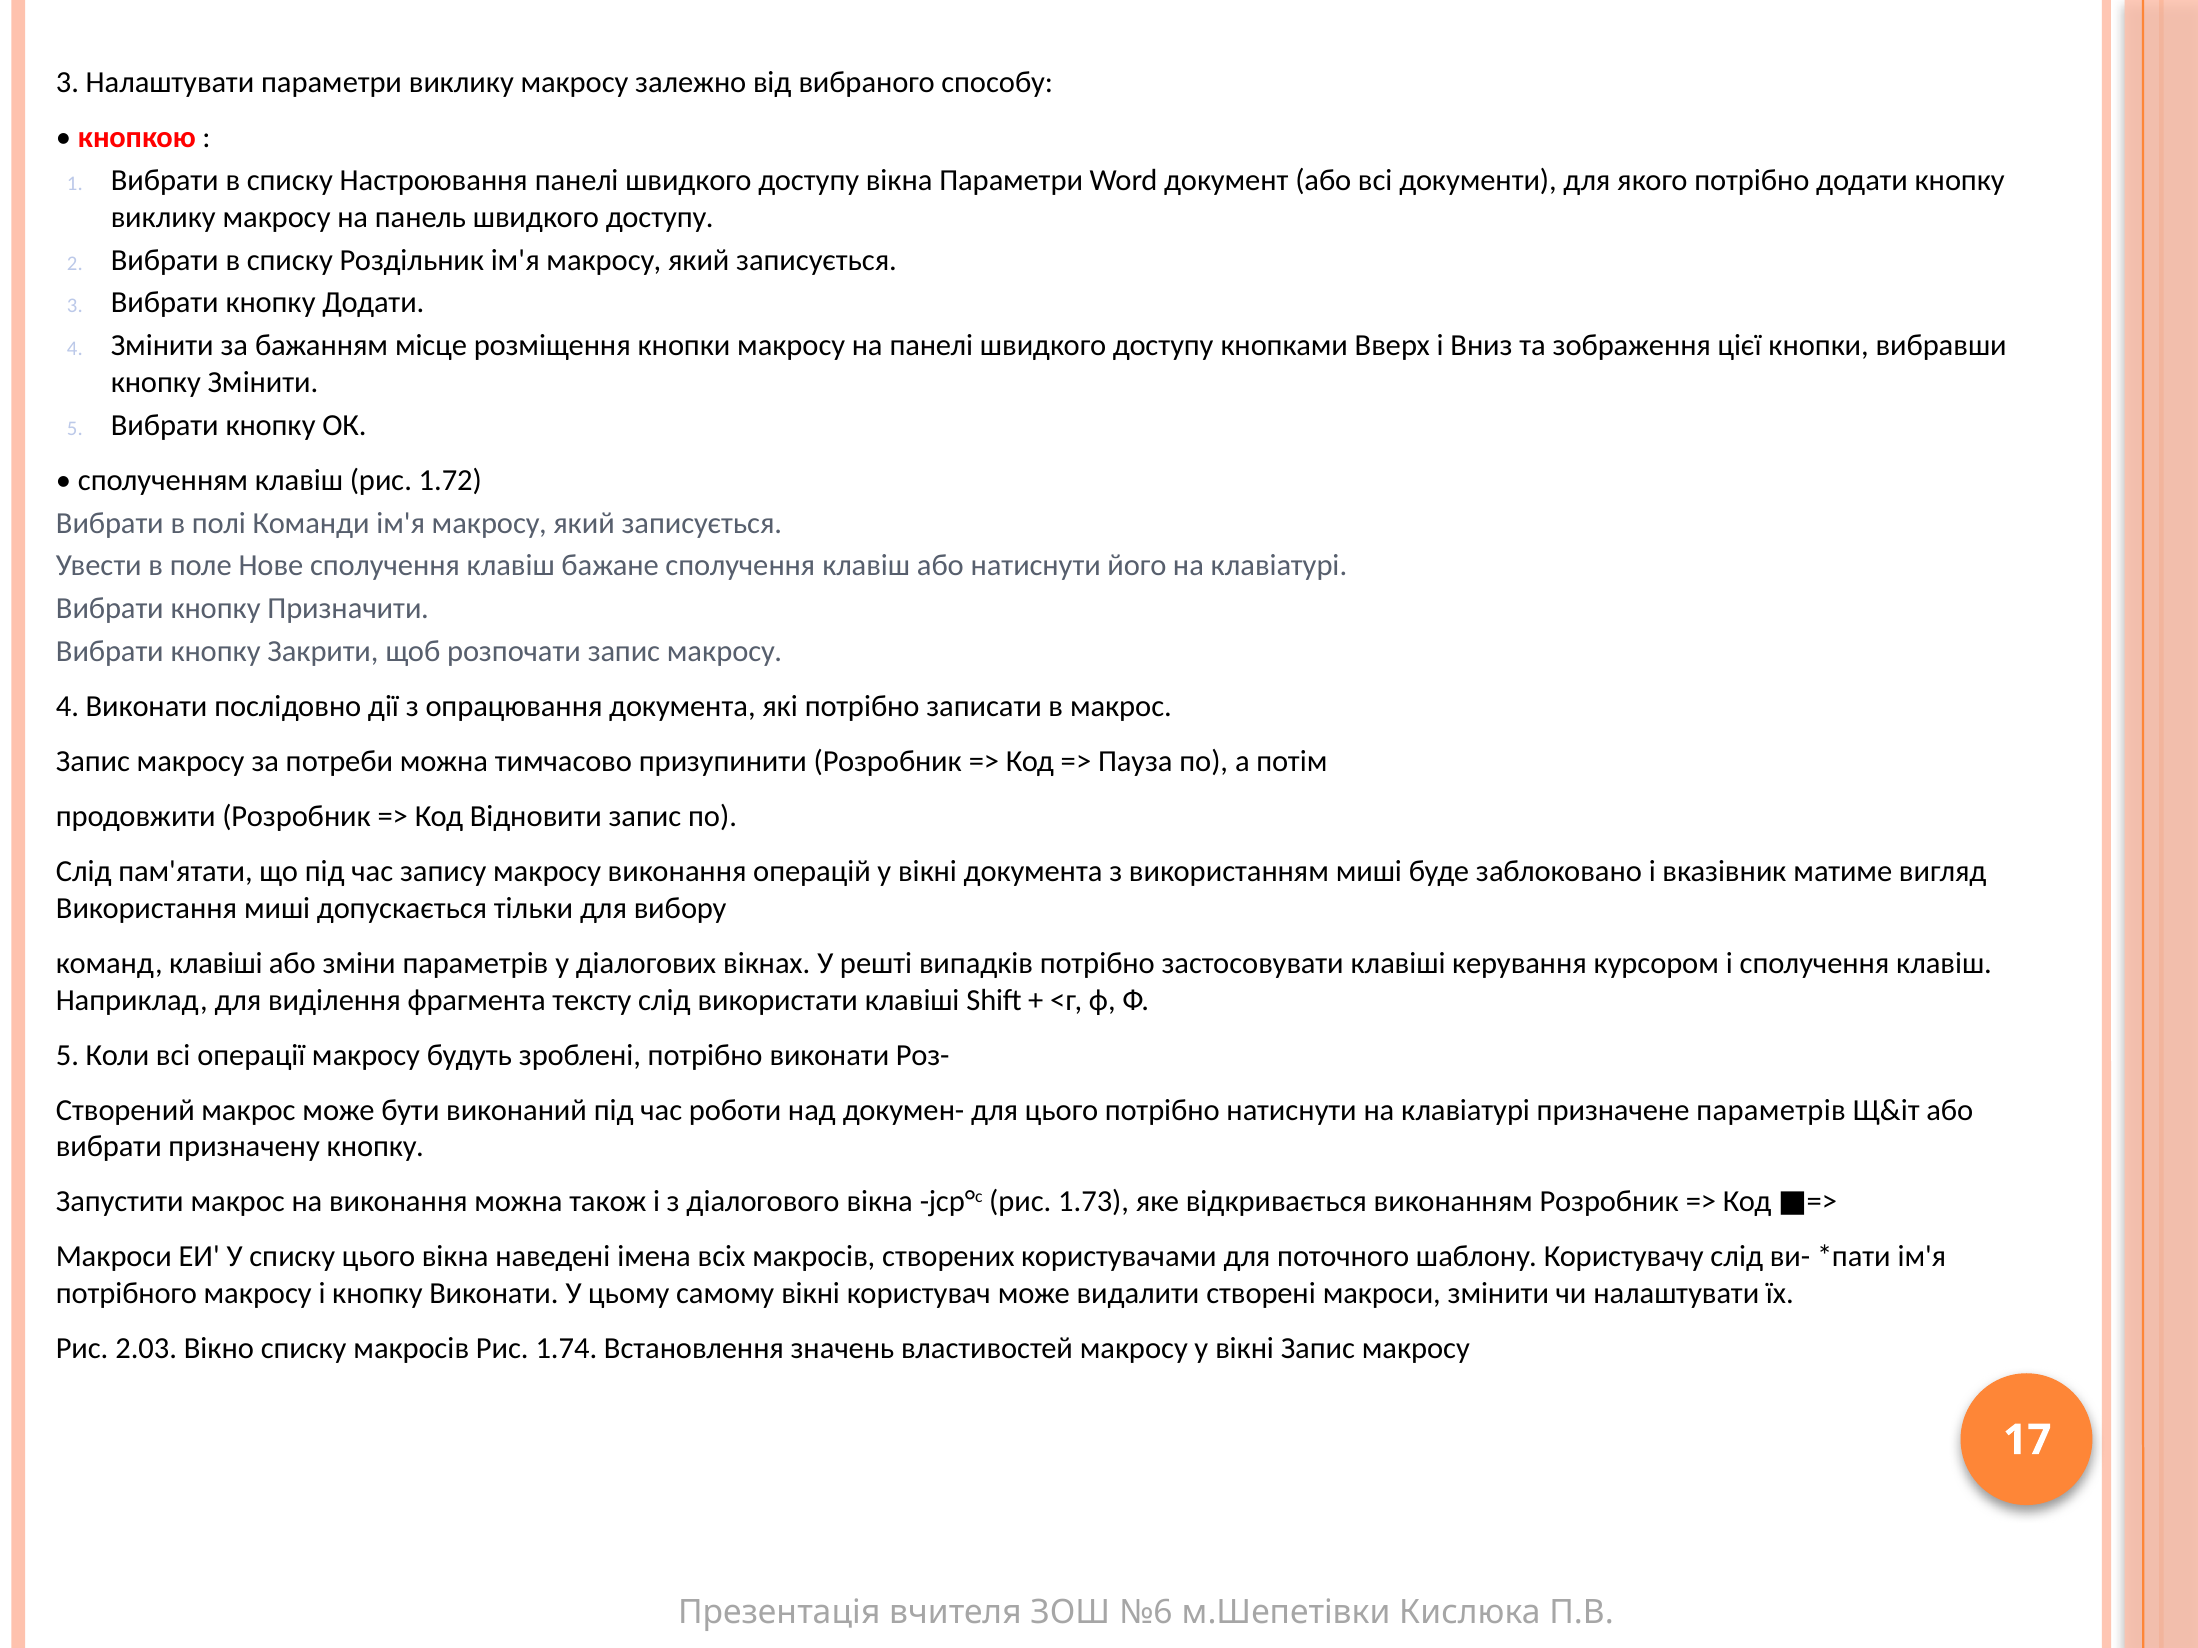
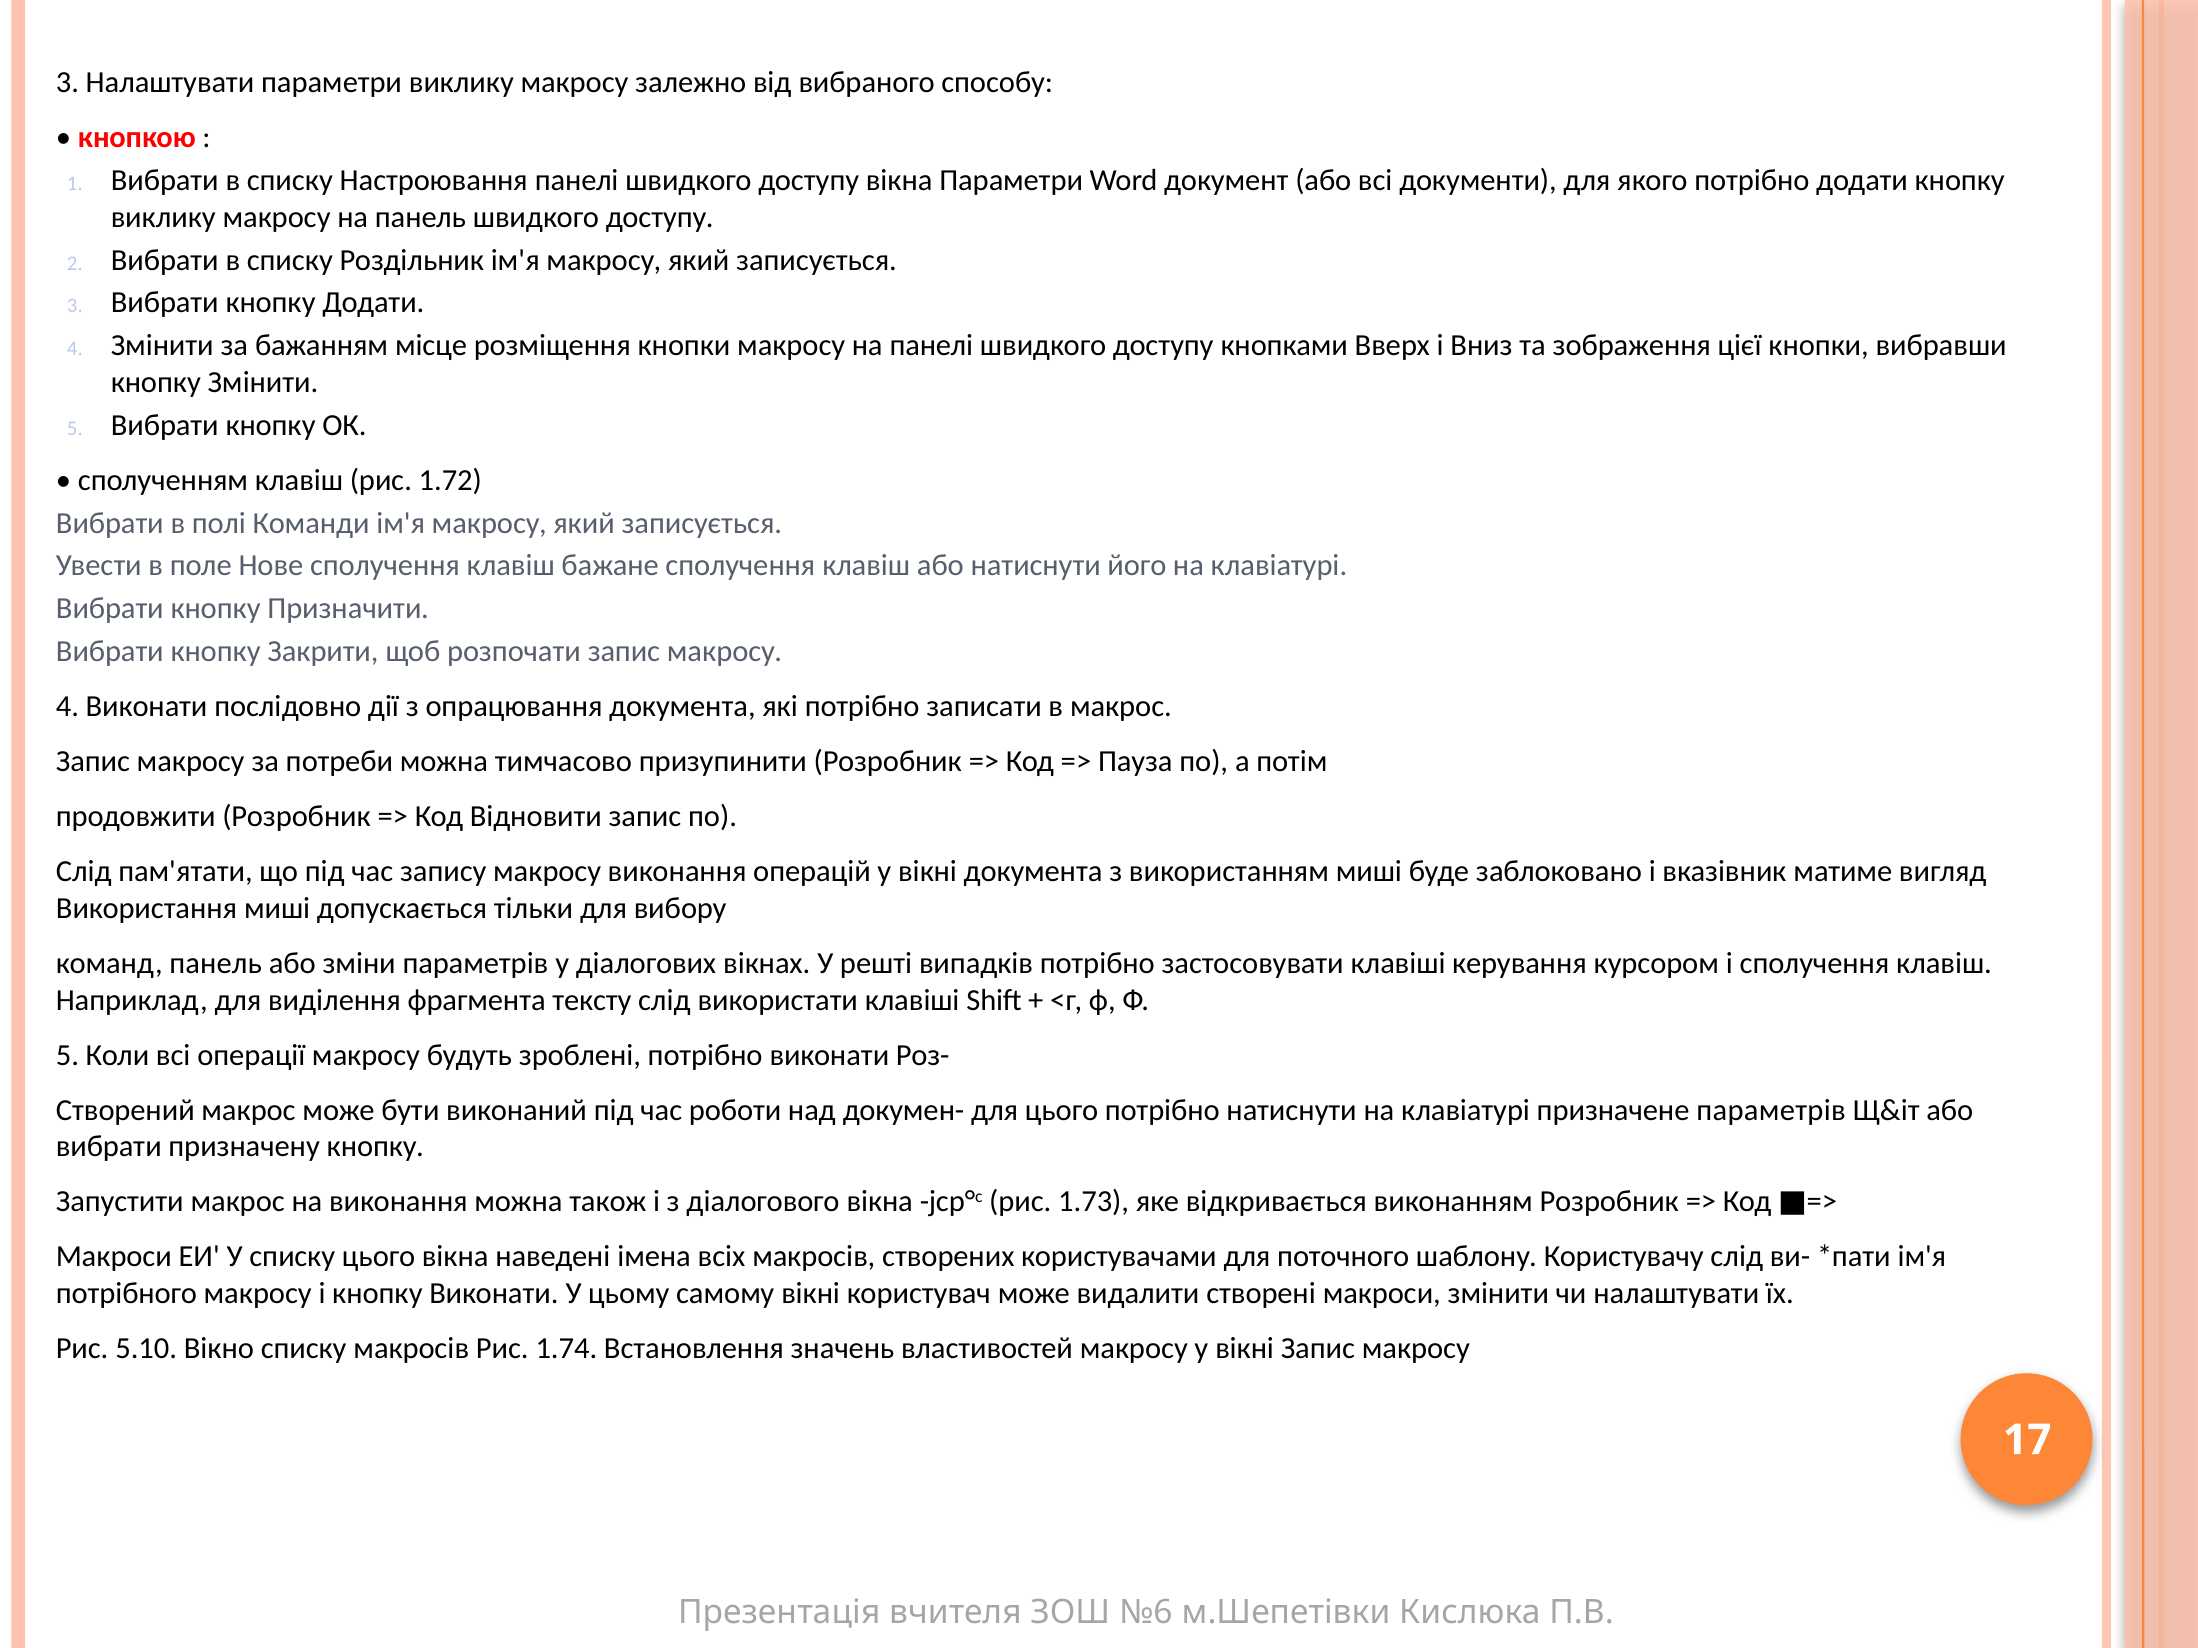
команд клавіші: клавіші -> панель
2.03: 2.03 -> 5.10
